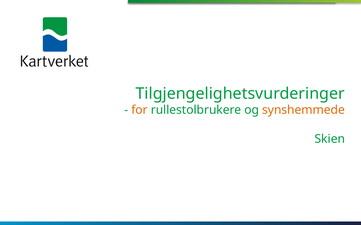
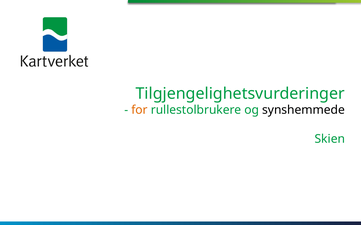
synshemmede colour: orange -> black
